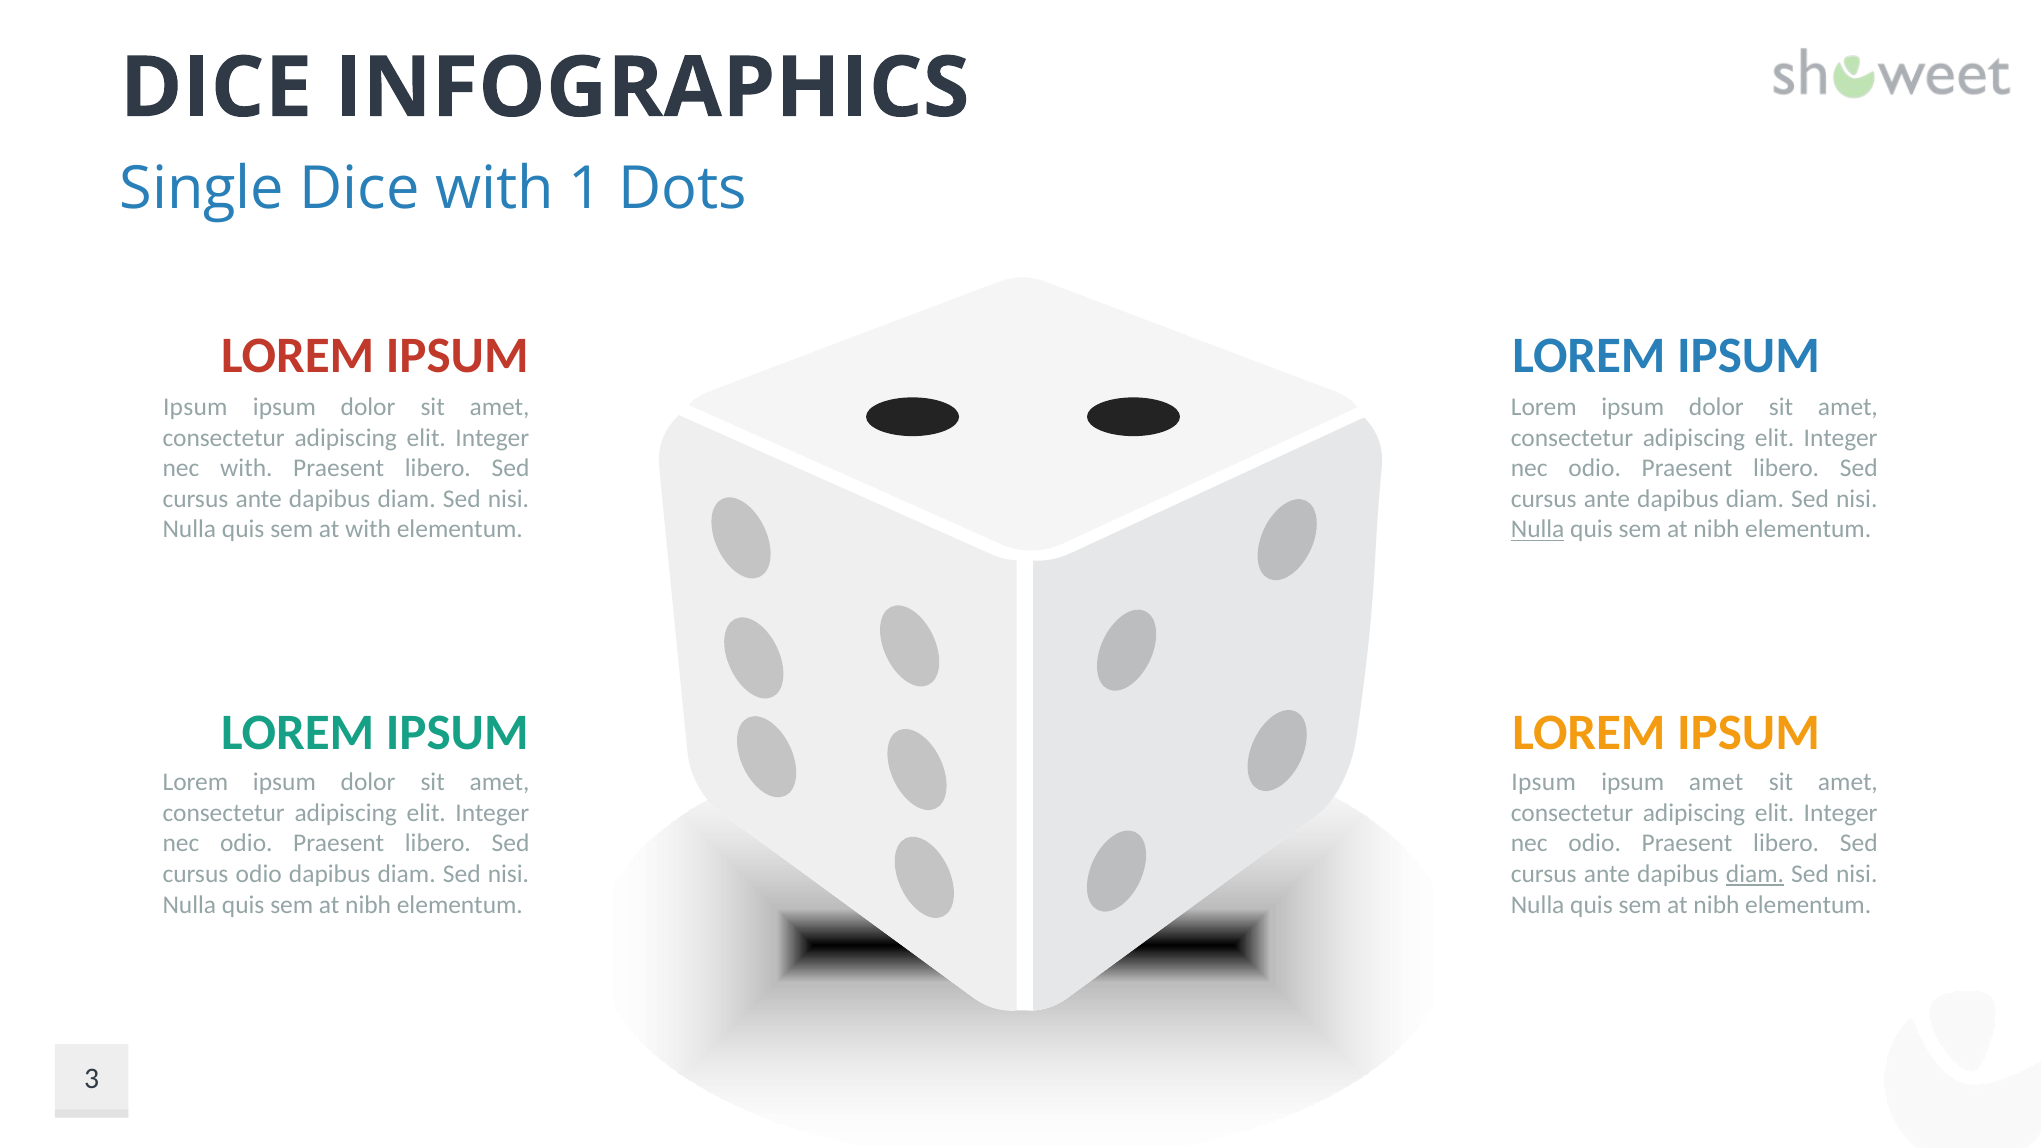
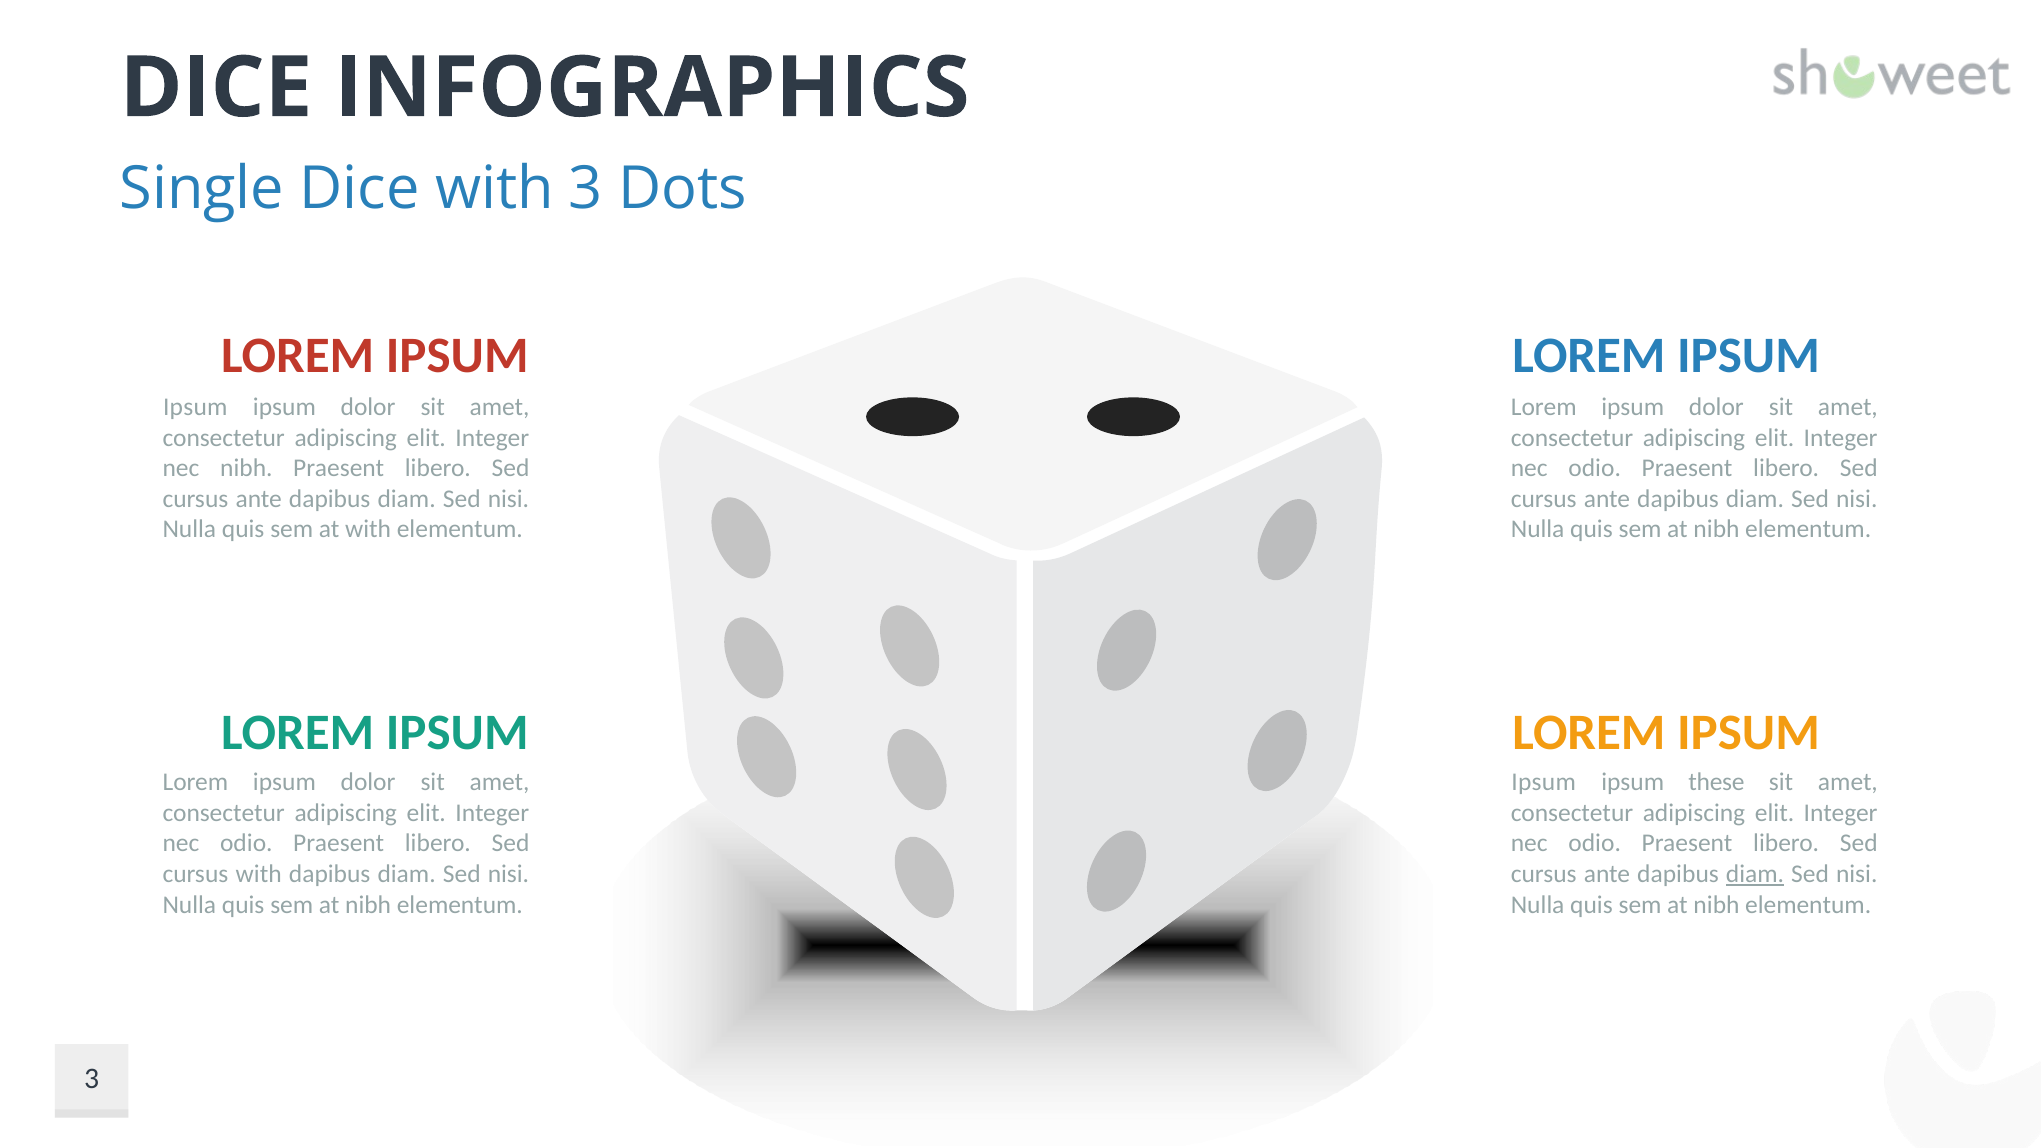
with 1: 1 -> 3
nec with: with -> nibh
Nulla at (1538, 530) underline: present -> none
ipsum amet: amet -> these
cursus odio: odio -> with
